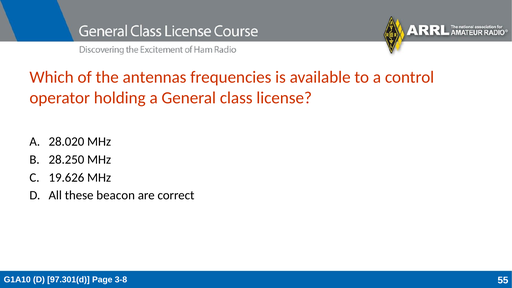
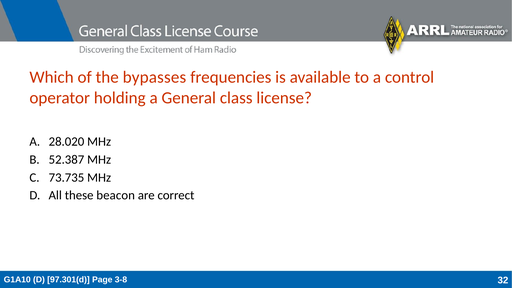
antennas: antennas -> bypasses
28.250: 28.250 -> 52.387
19.626: 19.626 -> 73.735
55: 55 -> 32
